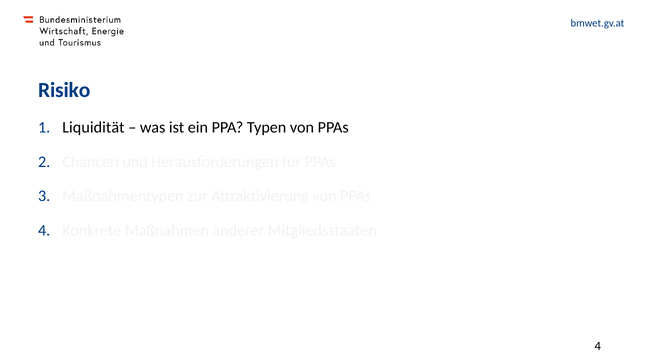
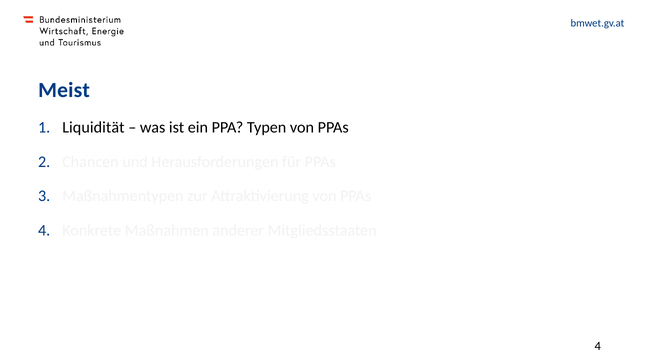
Risiko: Risiko -> Meist
